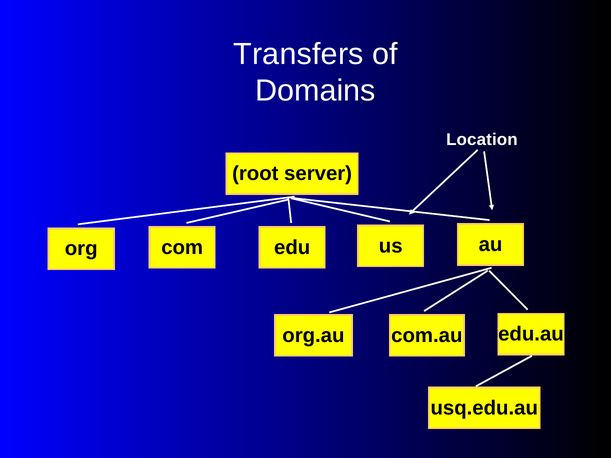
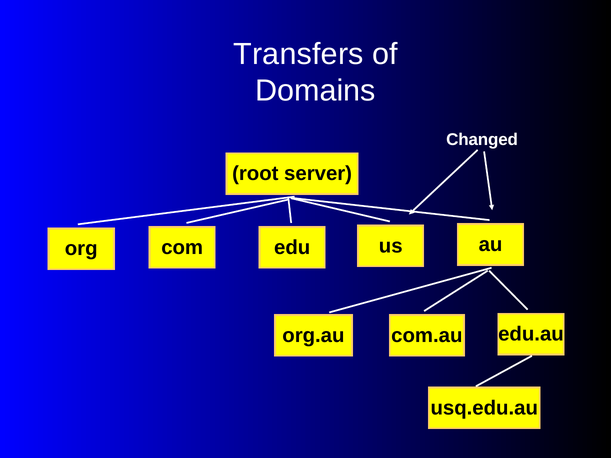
Location: Location -> Changed
